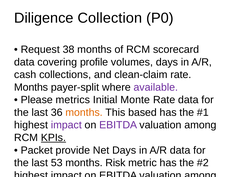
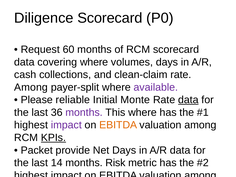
Diligence Collection: Collection -> Scorecard
38: 38 -> 60
covering profile: profile -> where
Months at (31, 87): Months -> Among
metrics: metrics -> reliable
data at (188, 100) underline: none -> present
months at (84, 112) colour: orange -> purple
This based: based -> where
EBITDA at (118, 125) colour: purple -> orange
53: 53 -> 14
